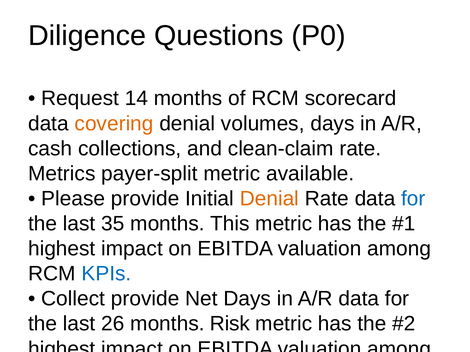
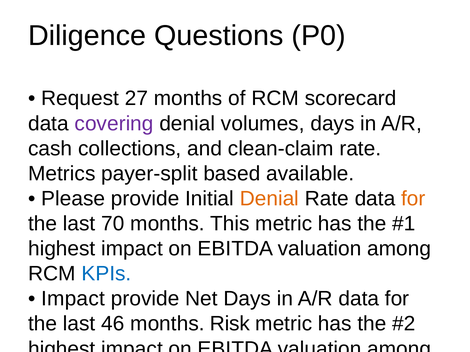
14: 14 -> 27
covering colour: orange -> purple
payer-split metric: metric -> based
for at (413, 199) colour: blue -> orange
35: 35 -> 70
Collect at (73, 299): Collect -> Impact
26: 26 -> 46
